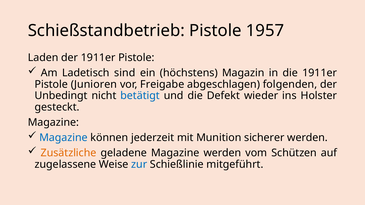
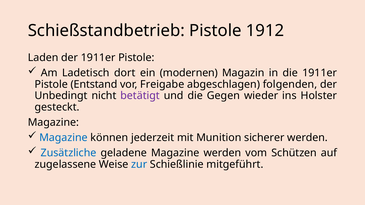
1957: 1957 -> 1912
sind: sind -> dort
höchstens: höchstens -> modernen
Junioren: Junioren -> Entstand
betätigt colour: blue -> purple
Defekt: Defekt -> Gegen
Zusätzliche colour: orange -> blue
